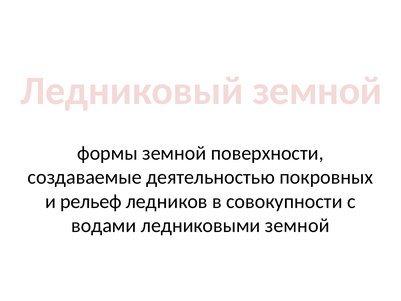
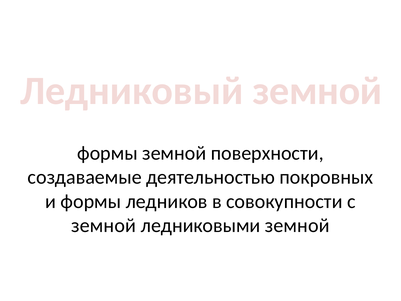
и рельеф: рельеф -> формы
водами at (104, 225): водами -> земной
